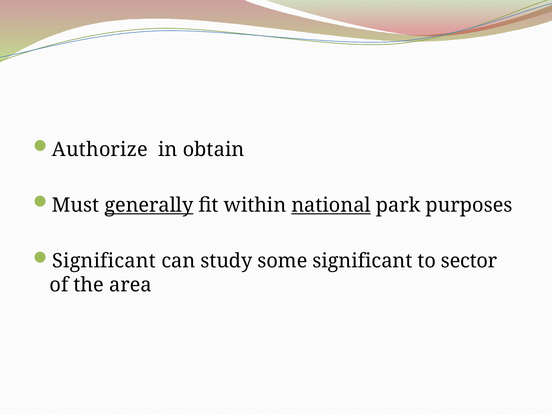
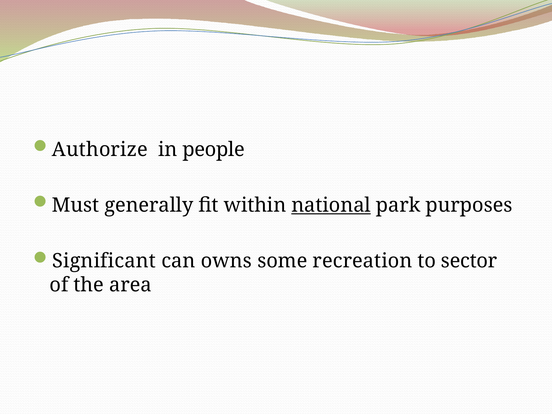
obtain: obtain -> people
generally underline: present -> none
study: study -> owns
some significant: significant -> recreation
